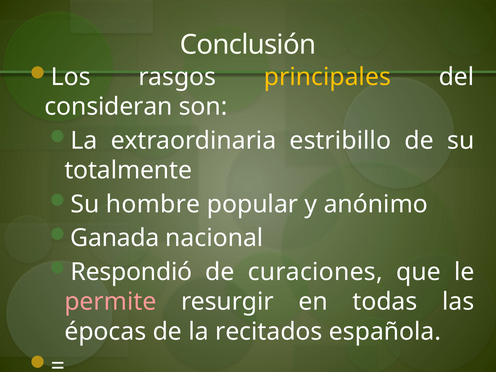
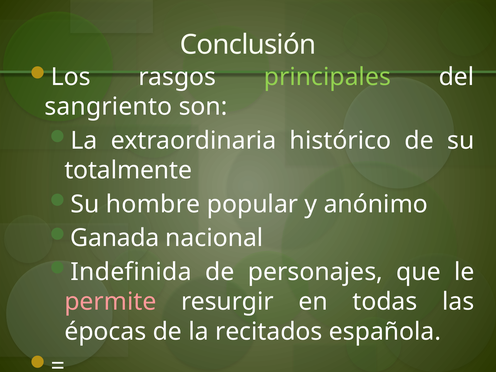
principales colour: yellow -> light green
consideran: consideran -> sangriento
estribillo: estribillo -> histórico
Respondió: Respondió -> Indefinida
curaciones: curaciones -> personajes
